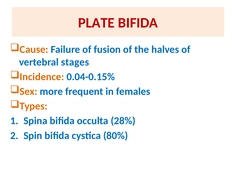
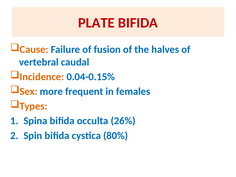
stages: stages -> caudal
28%: 28% -> 26%
